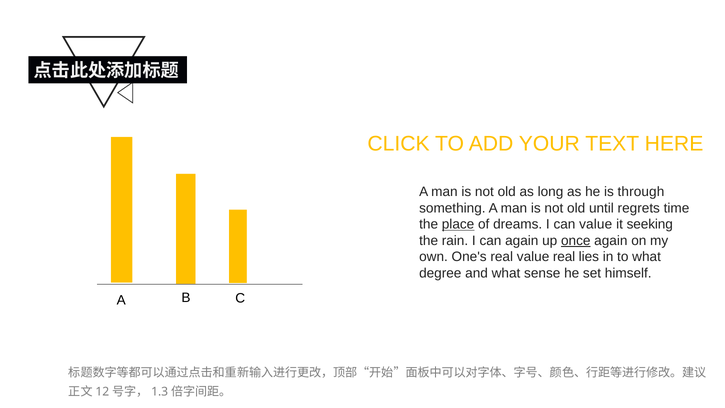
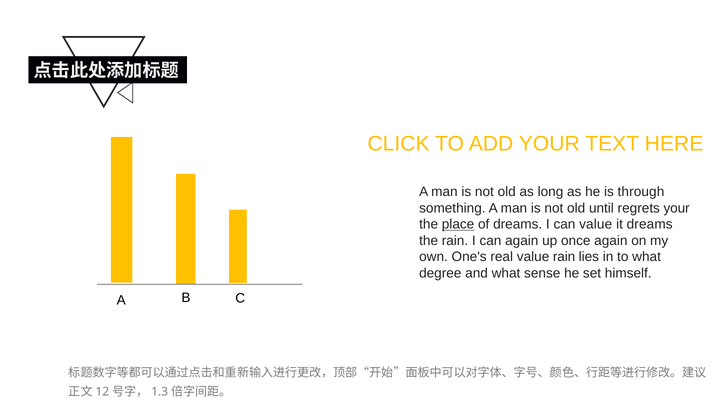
regrets time: time -> your
it seeking: seeking -> dreams
once underline: present -> none
value real: real -> rain
